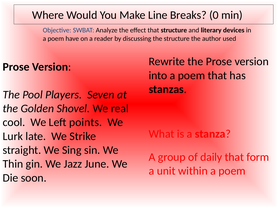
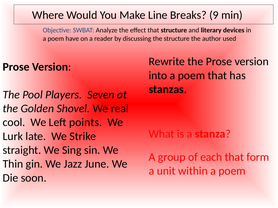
0: 0 -> 9
daily: daily -> each
